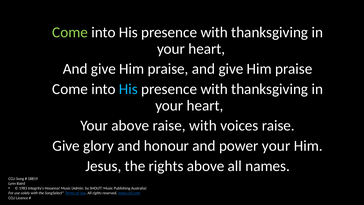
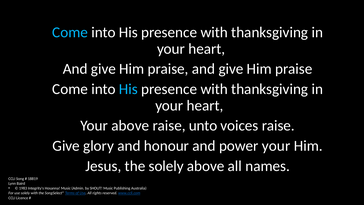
Come at (70, 32) colour: light green -> light blue
raise with: with -> unto
the rights: rights -> solely
